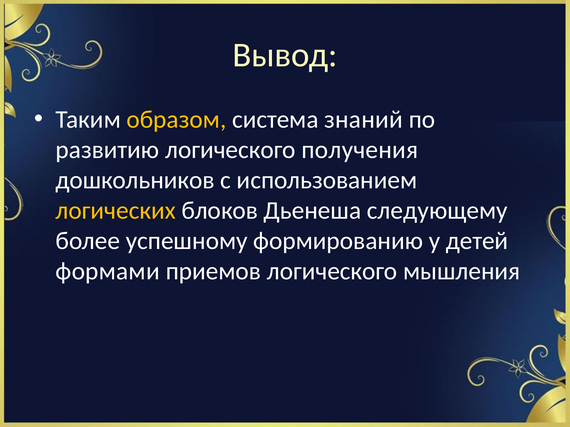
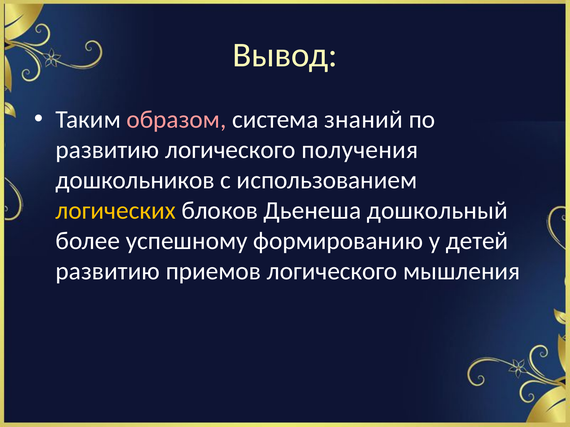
образом colour: yellow -> pink
следующему: следующему -> дошкольный
формами at (108, 272): формами -> развитию
